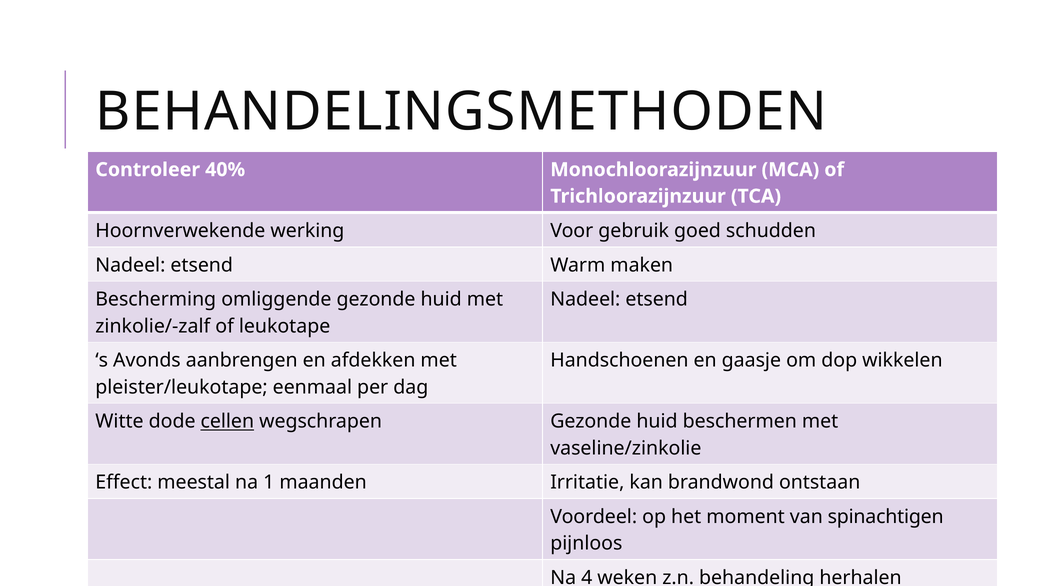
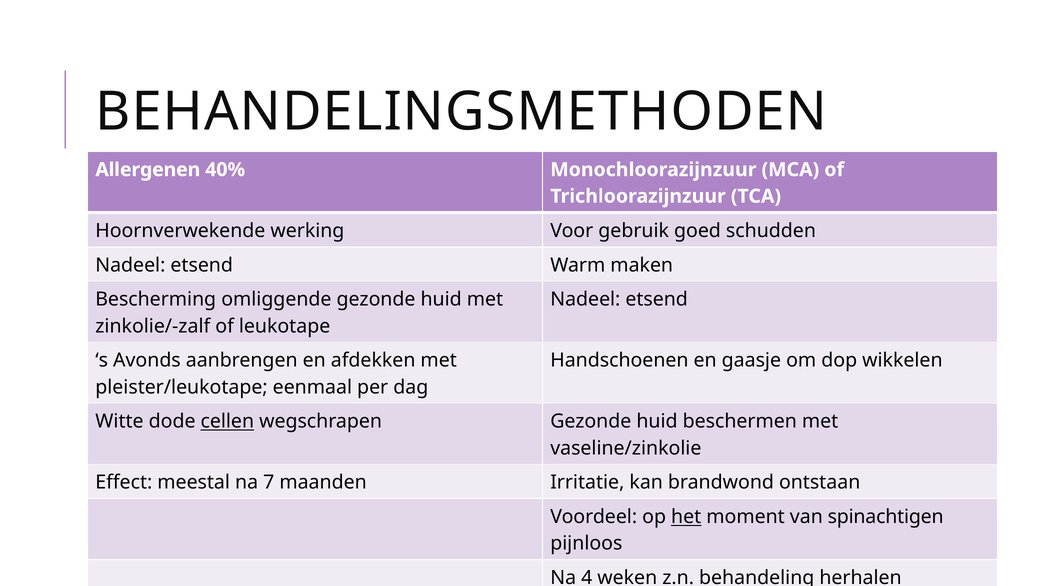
Controleer: Controleer -> Allergenen
1: 1 -> 7
het underline: none -> present
